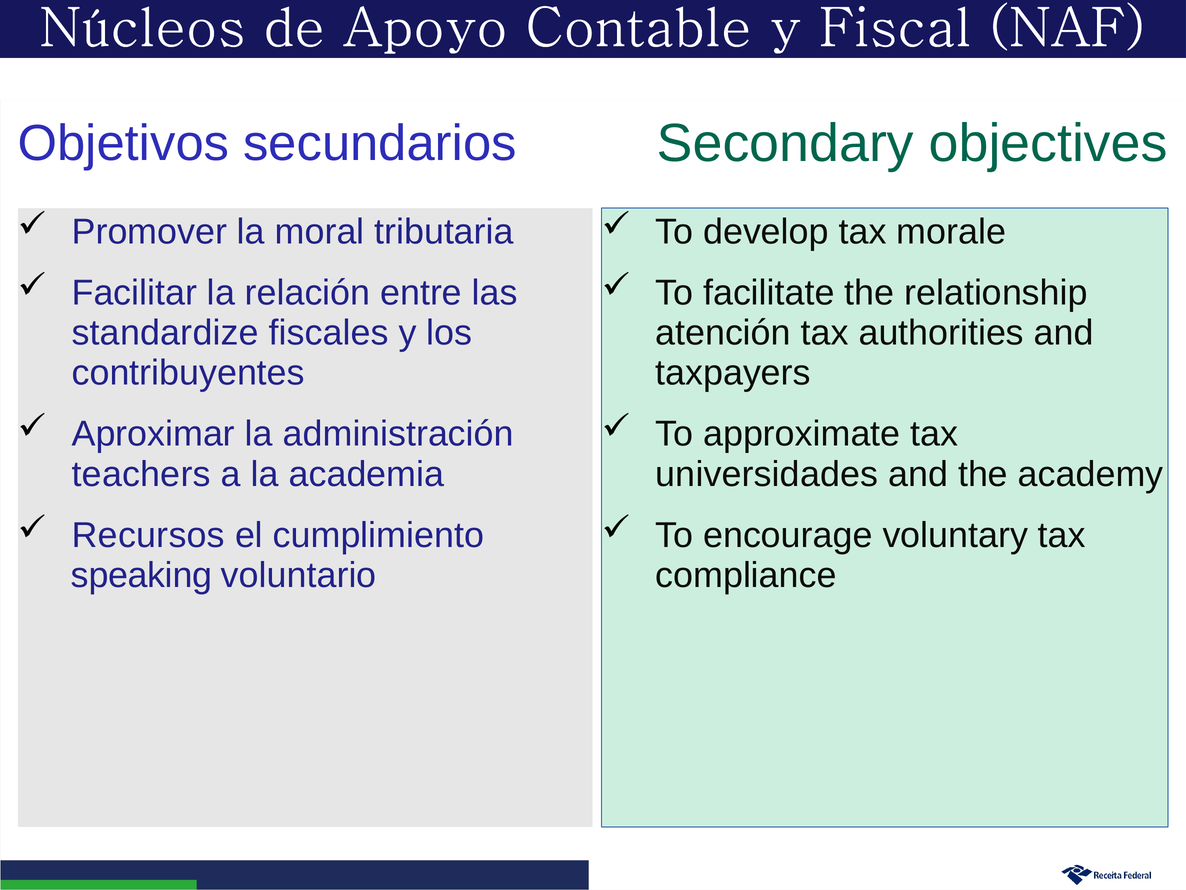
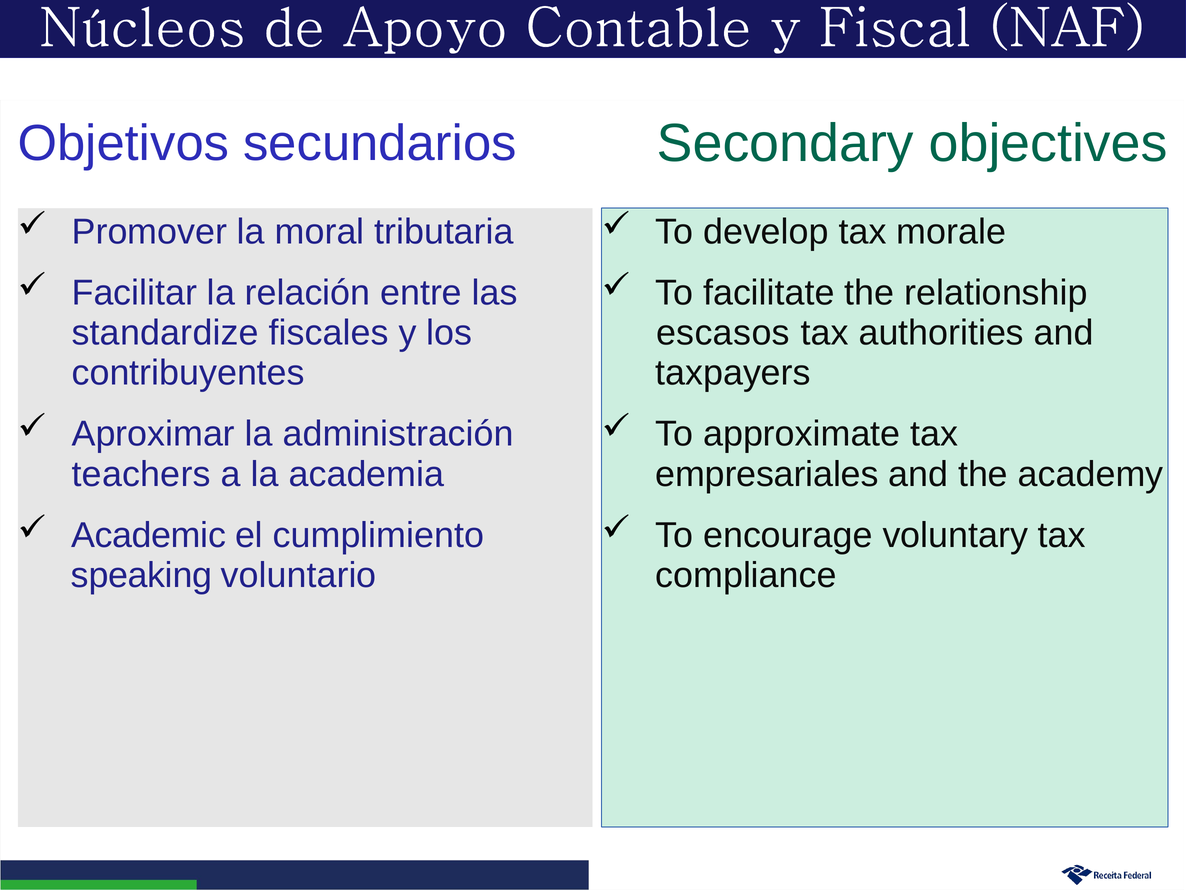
atención: atención -> escasos
universidades: universidades -> empresariales
Recursos: Recursos -> Academic
